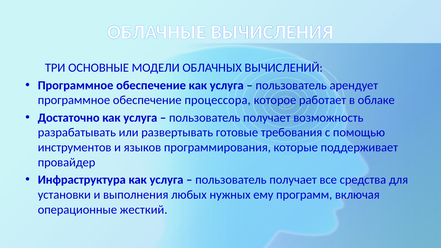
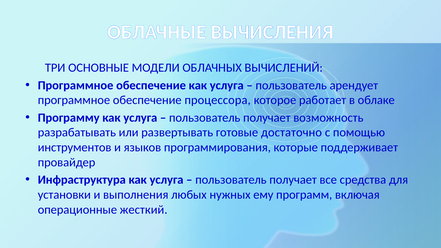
Достаточно: Достаточно -> Программу
требования: требования -> достаточно
